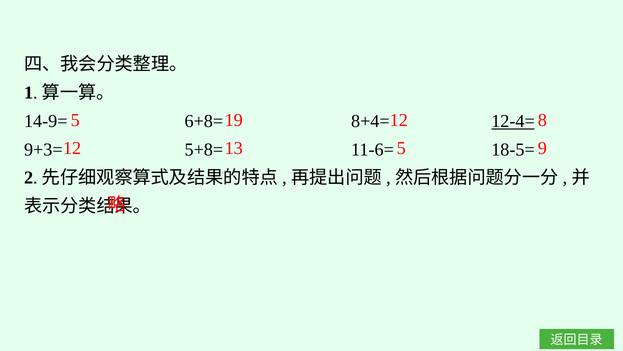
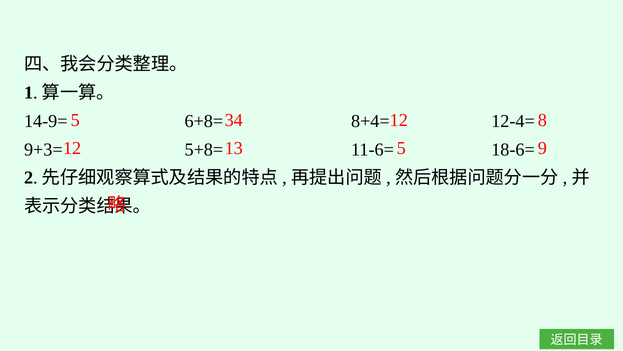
19: 19 -> 34
12-4= underline: present -> none
18-5=: 18-5= -> 18-6=
